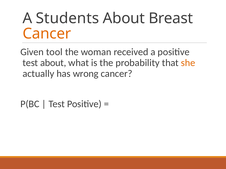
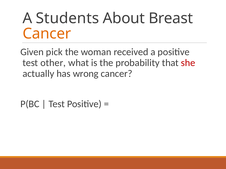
tool: tool -> pick
test about: about -> other
she colour: orange -> red
